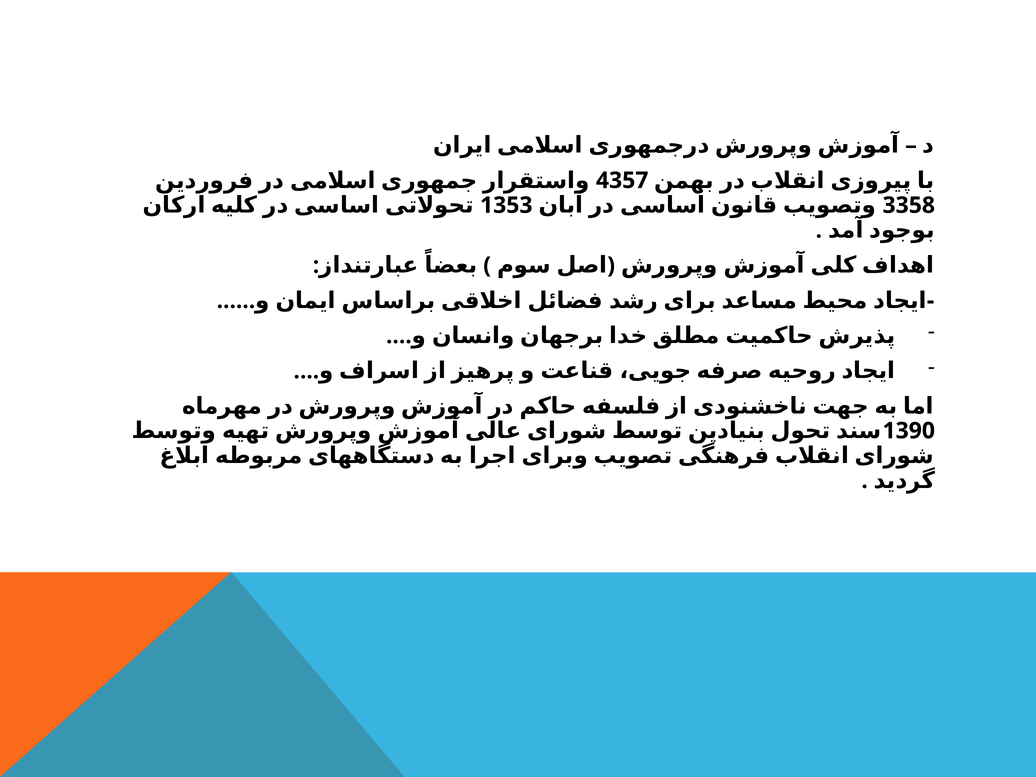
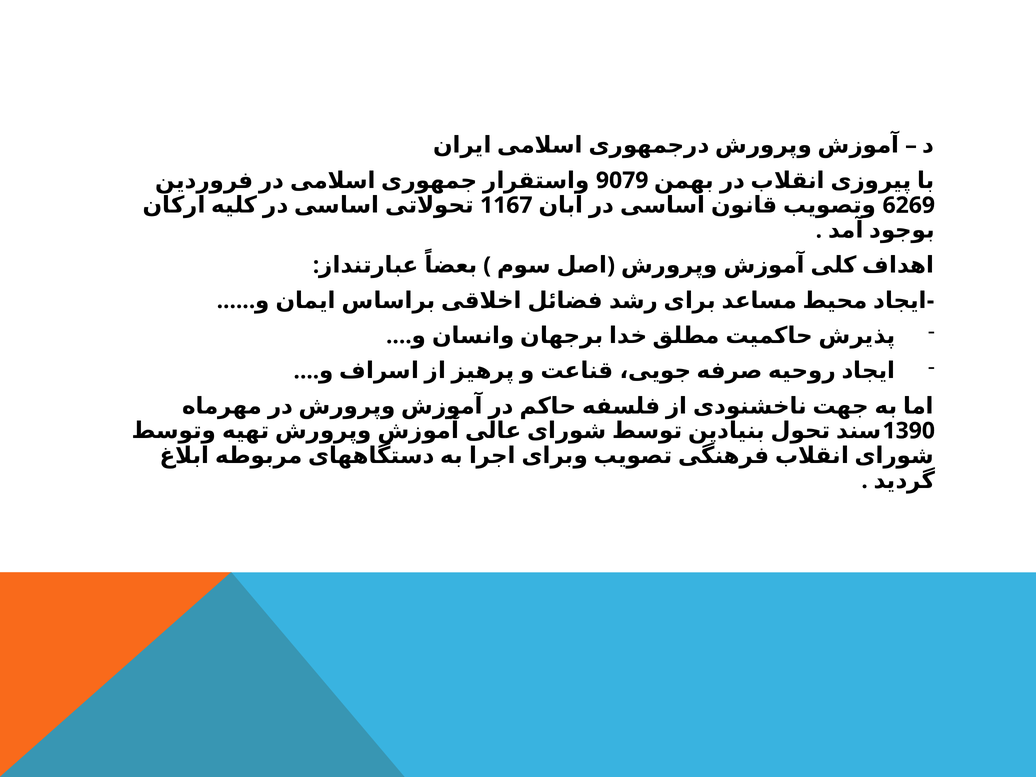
4357: 4357 -> 9079
1353: 1353 -> 1167
3358: 3358 -> 6269
